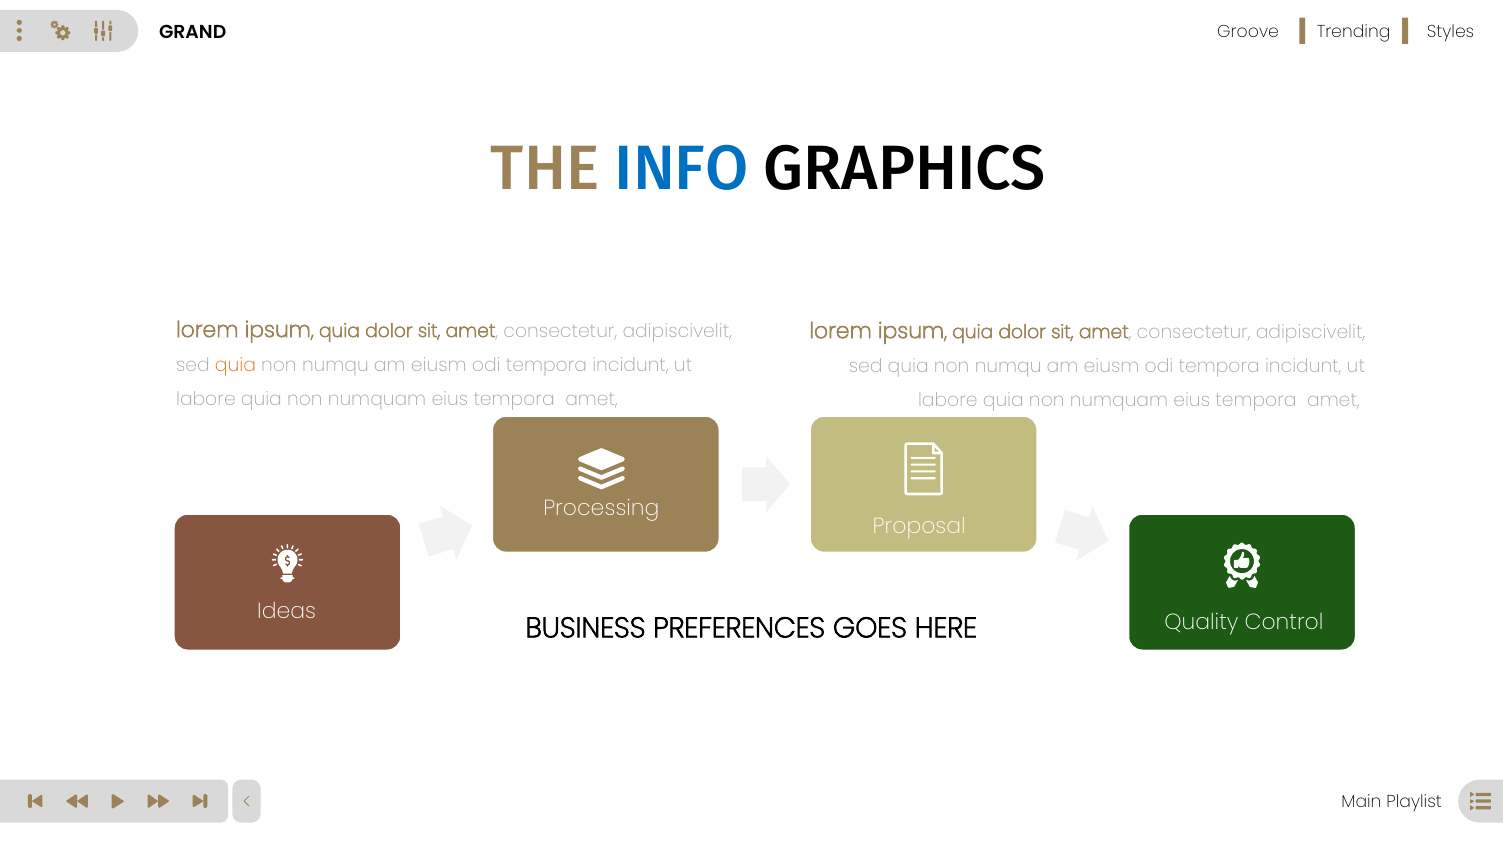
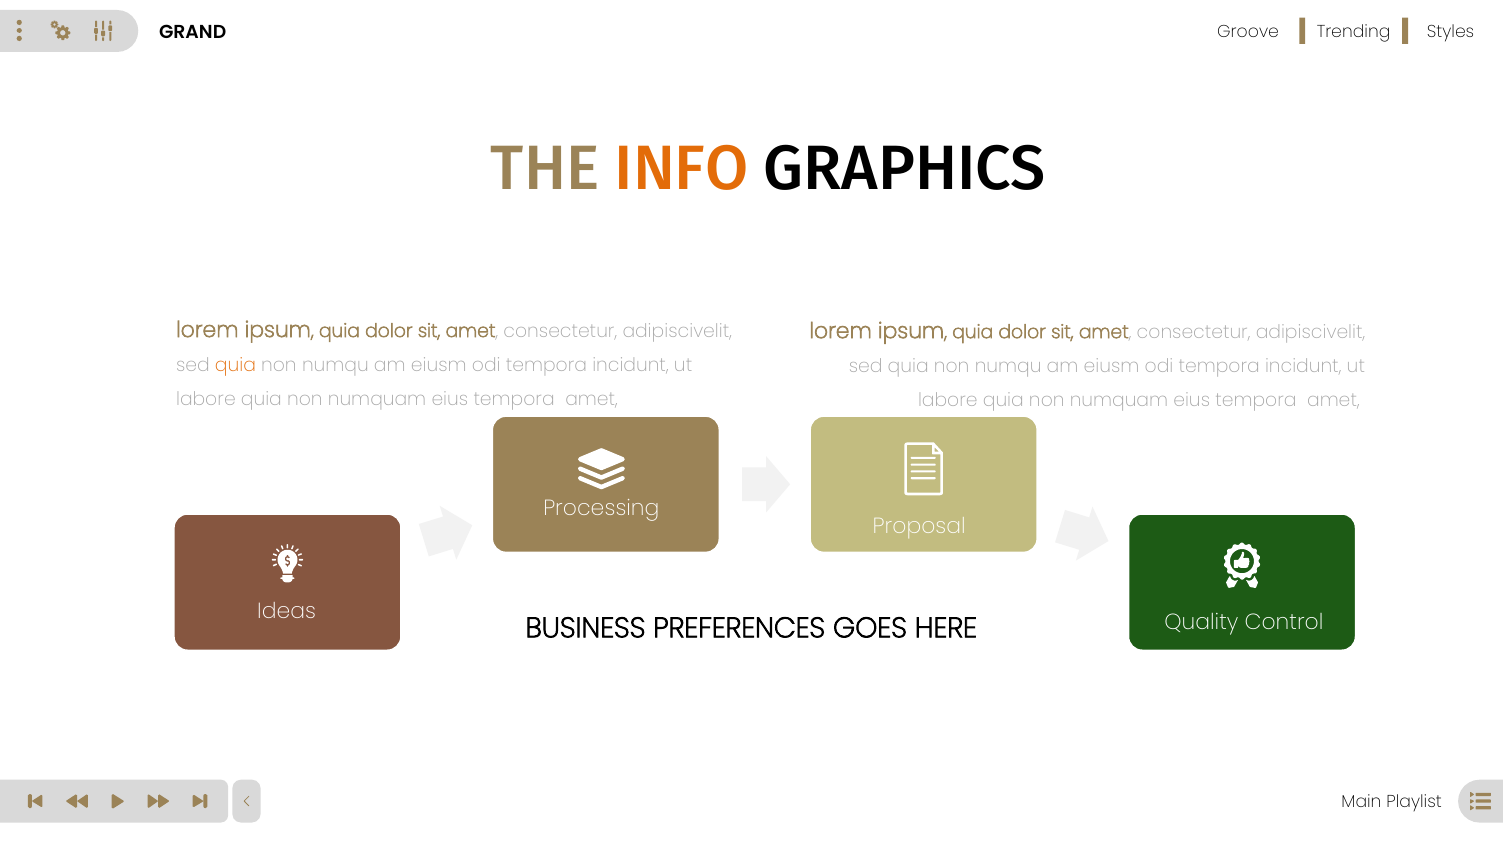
INFO colour: blue -> orange
